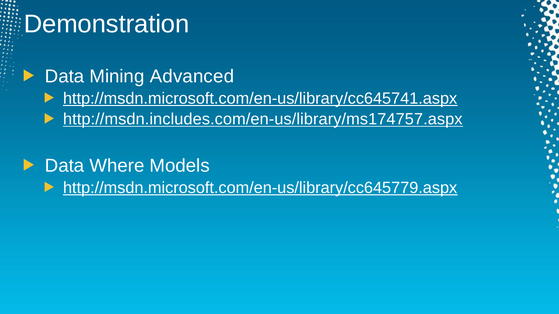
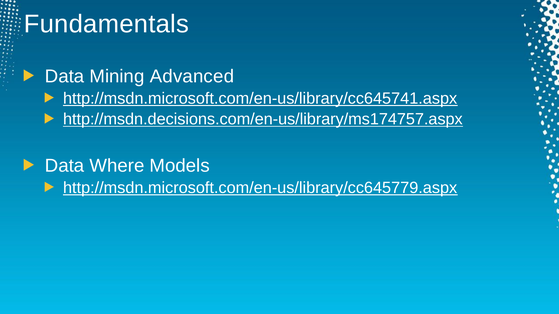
Demonstration: Demonstration -> Fundamentals
http://msdn.includes.com/en-us/library/ms174757.aspx: http://msdn.includes.com/en-us/library/ms174757.aspx -> http://msdn.decisions.com/en-us/library/ms174757.aspx
